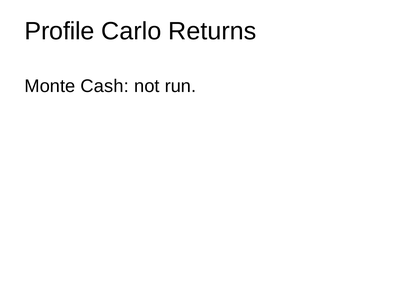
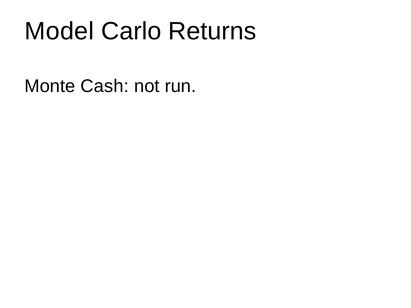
Profile: Profile -> Model
